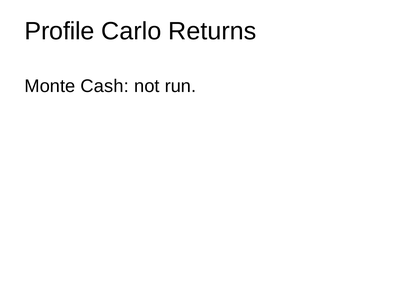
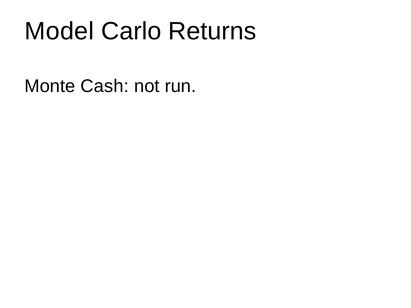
Profile: Profile -> Model
